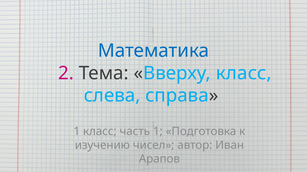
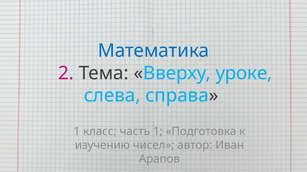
Вверху класс: класс -> уроке
